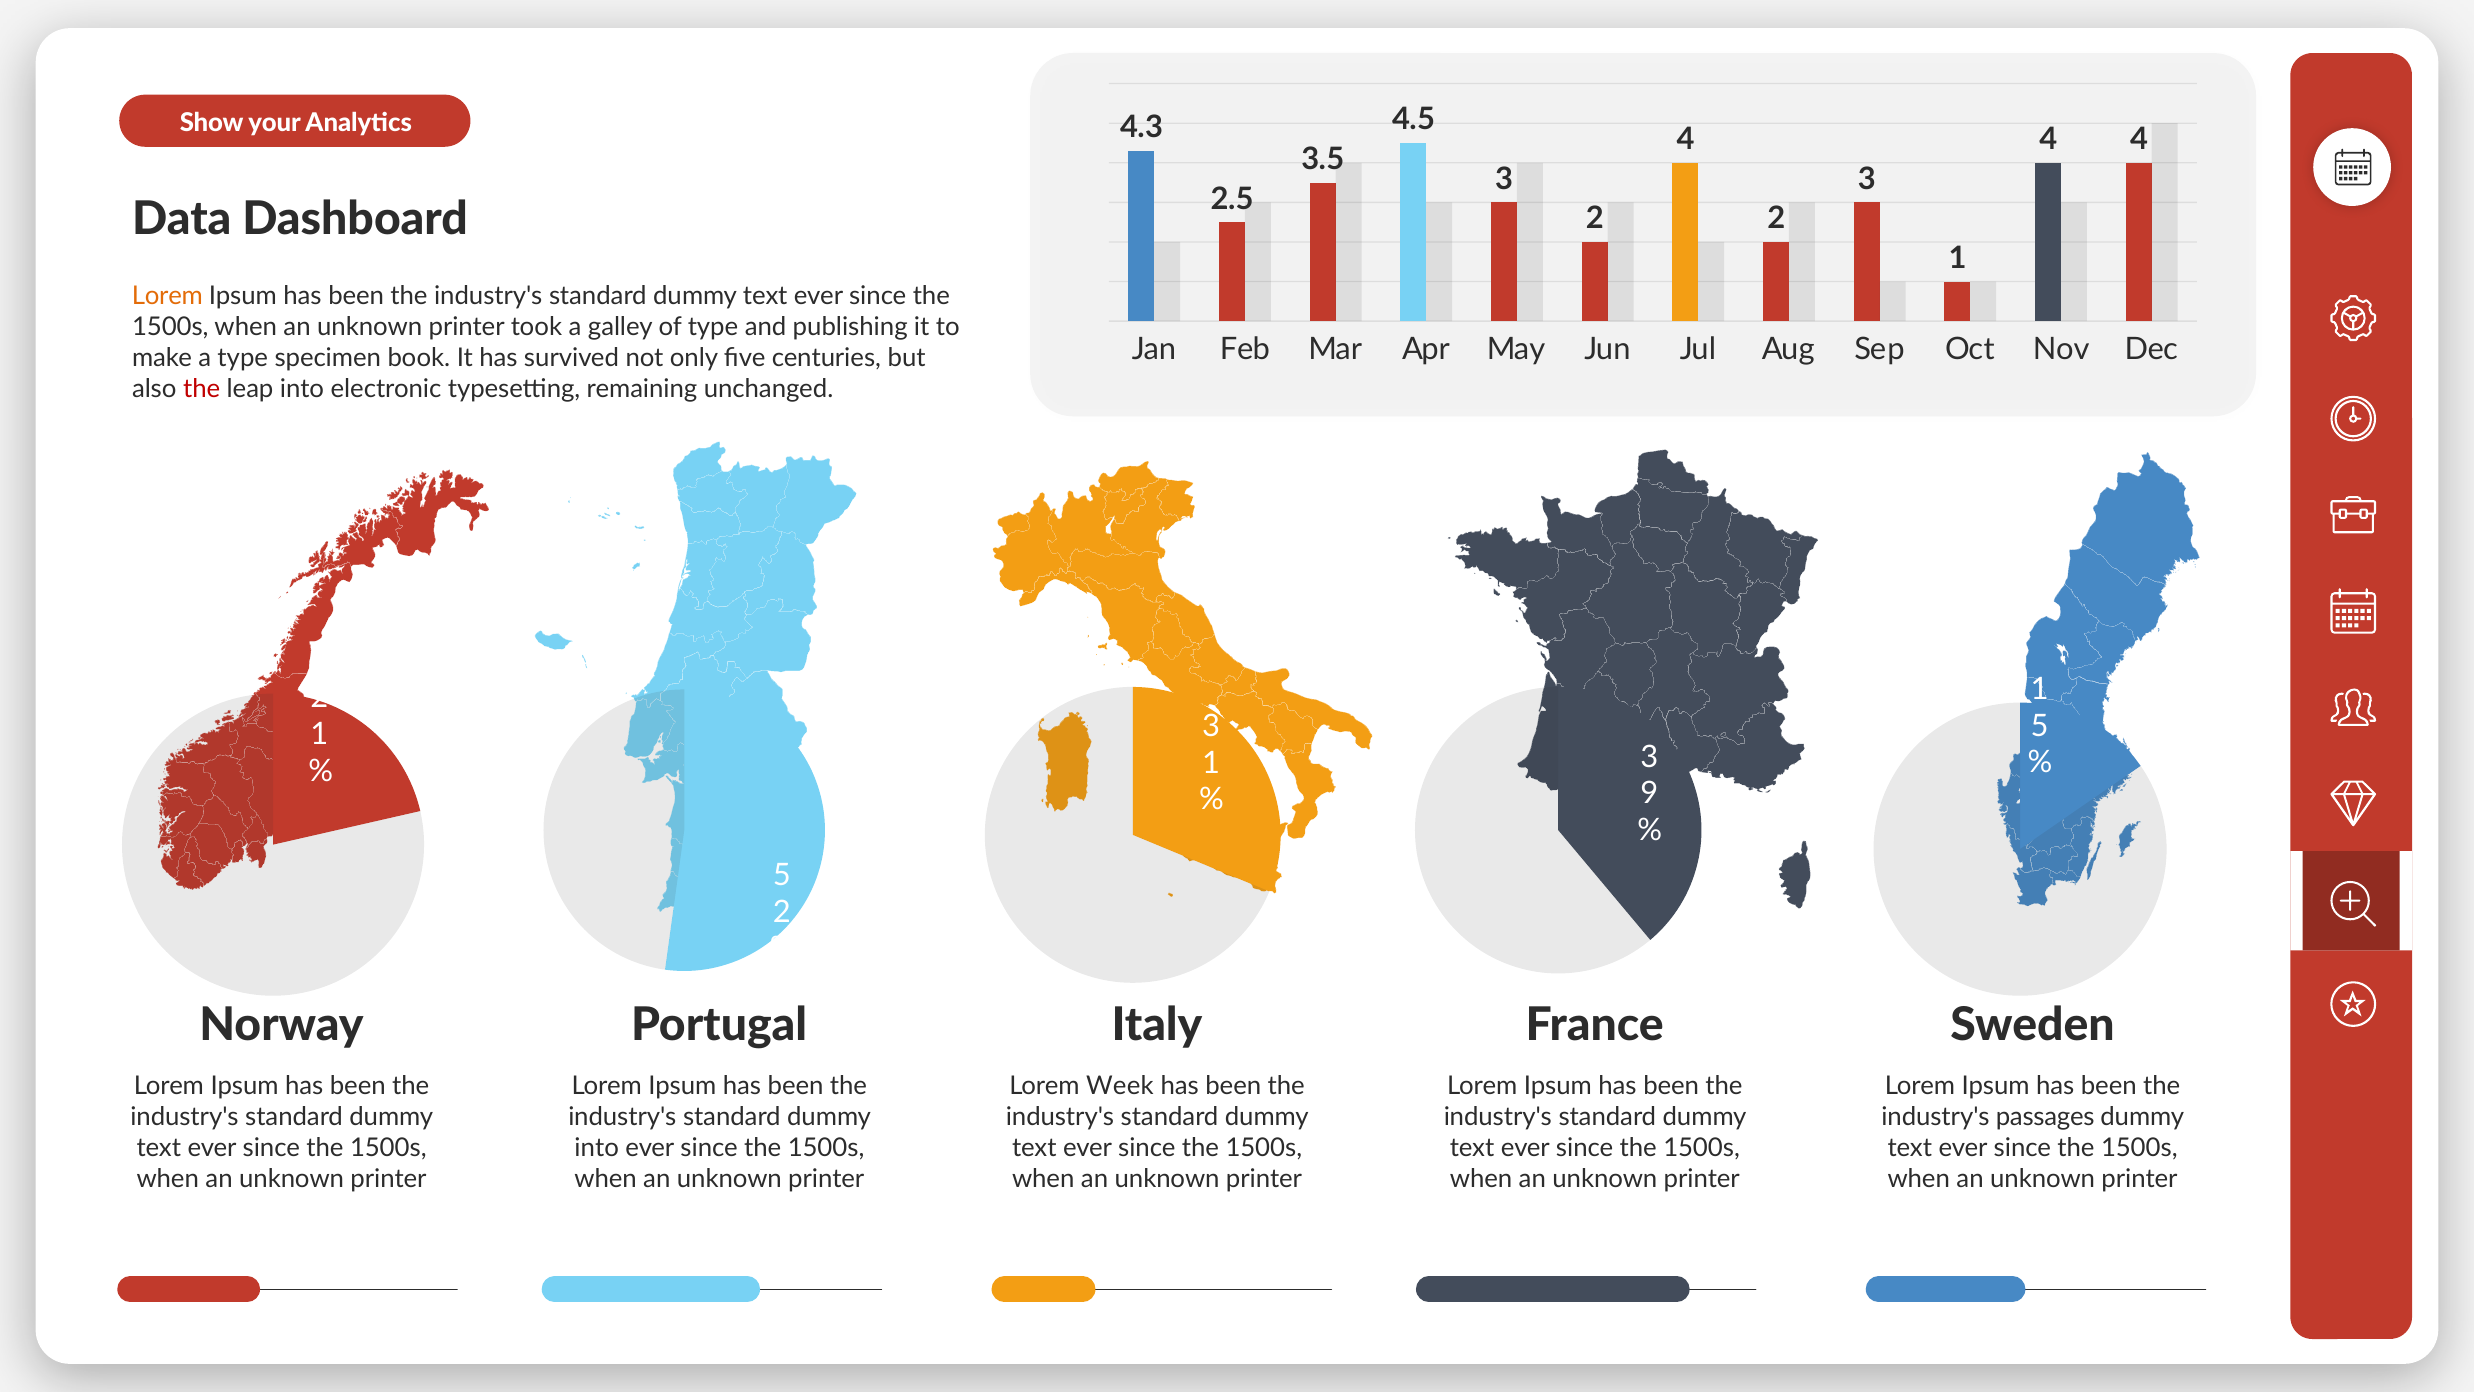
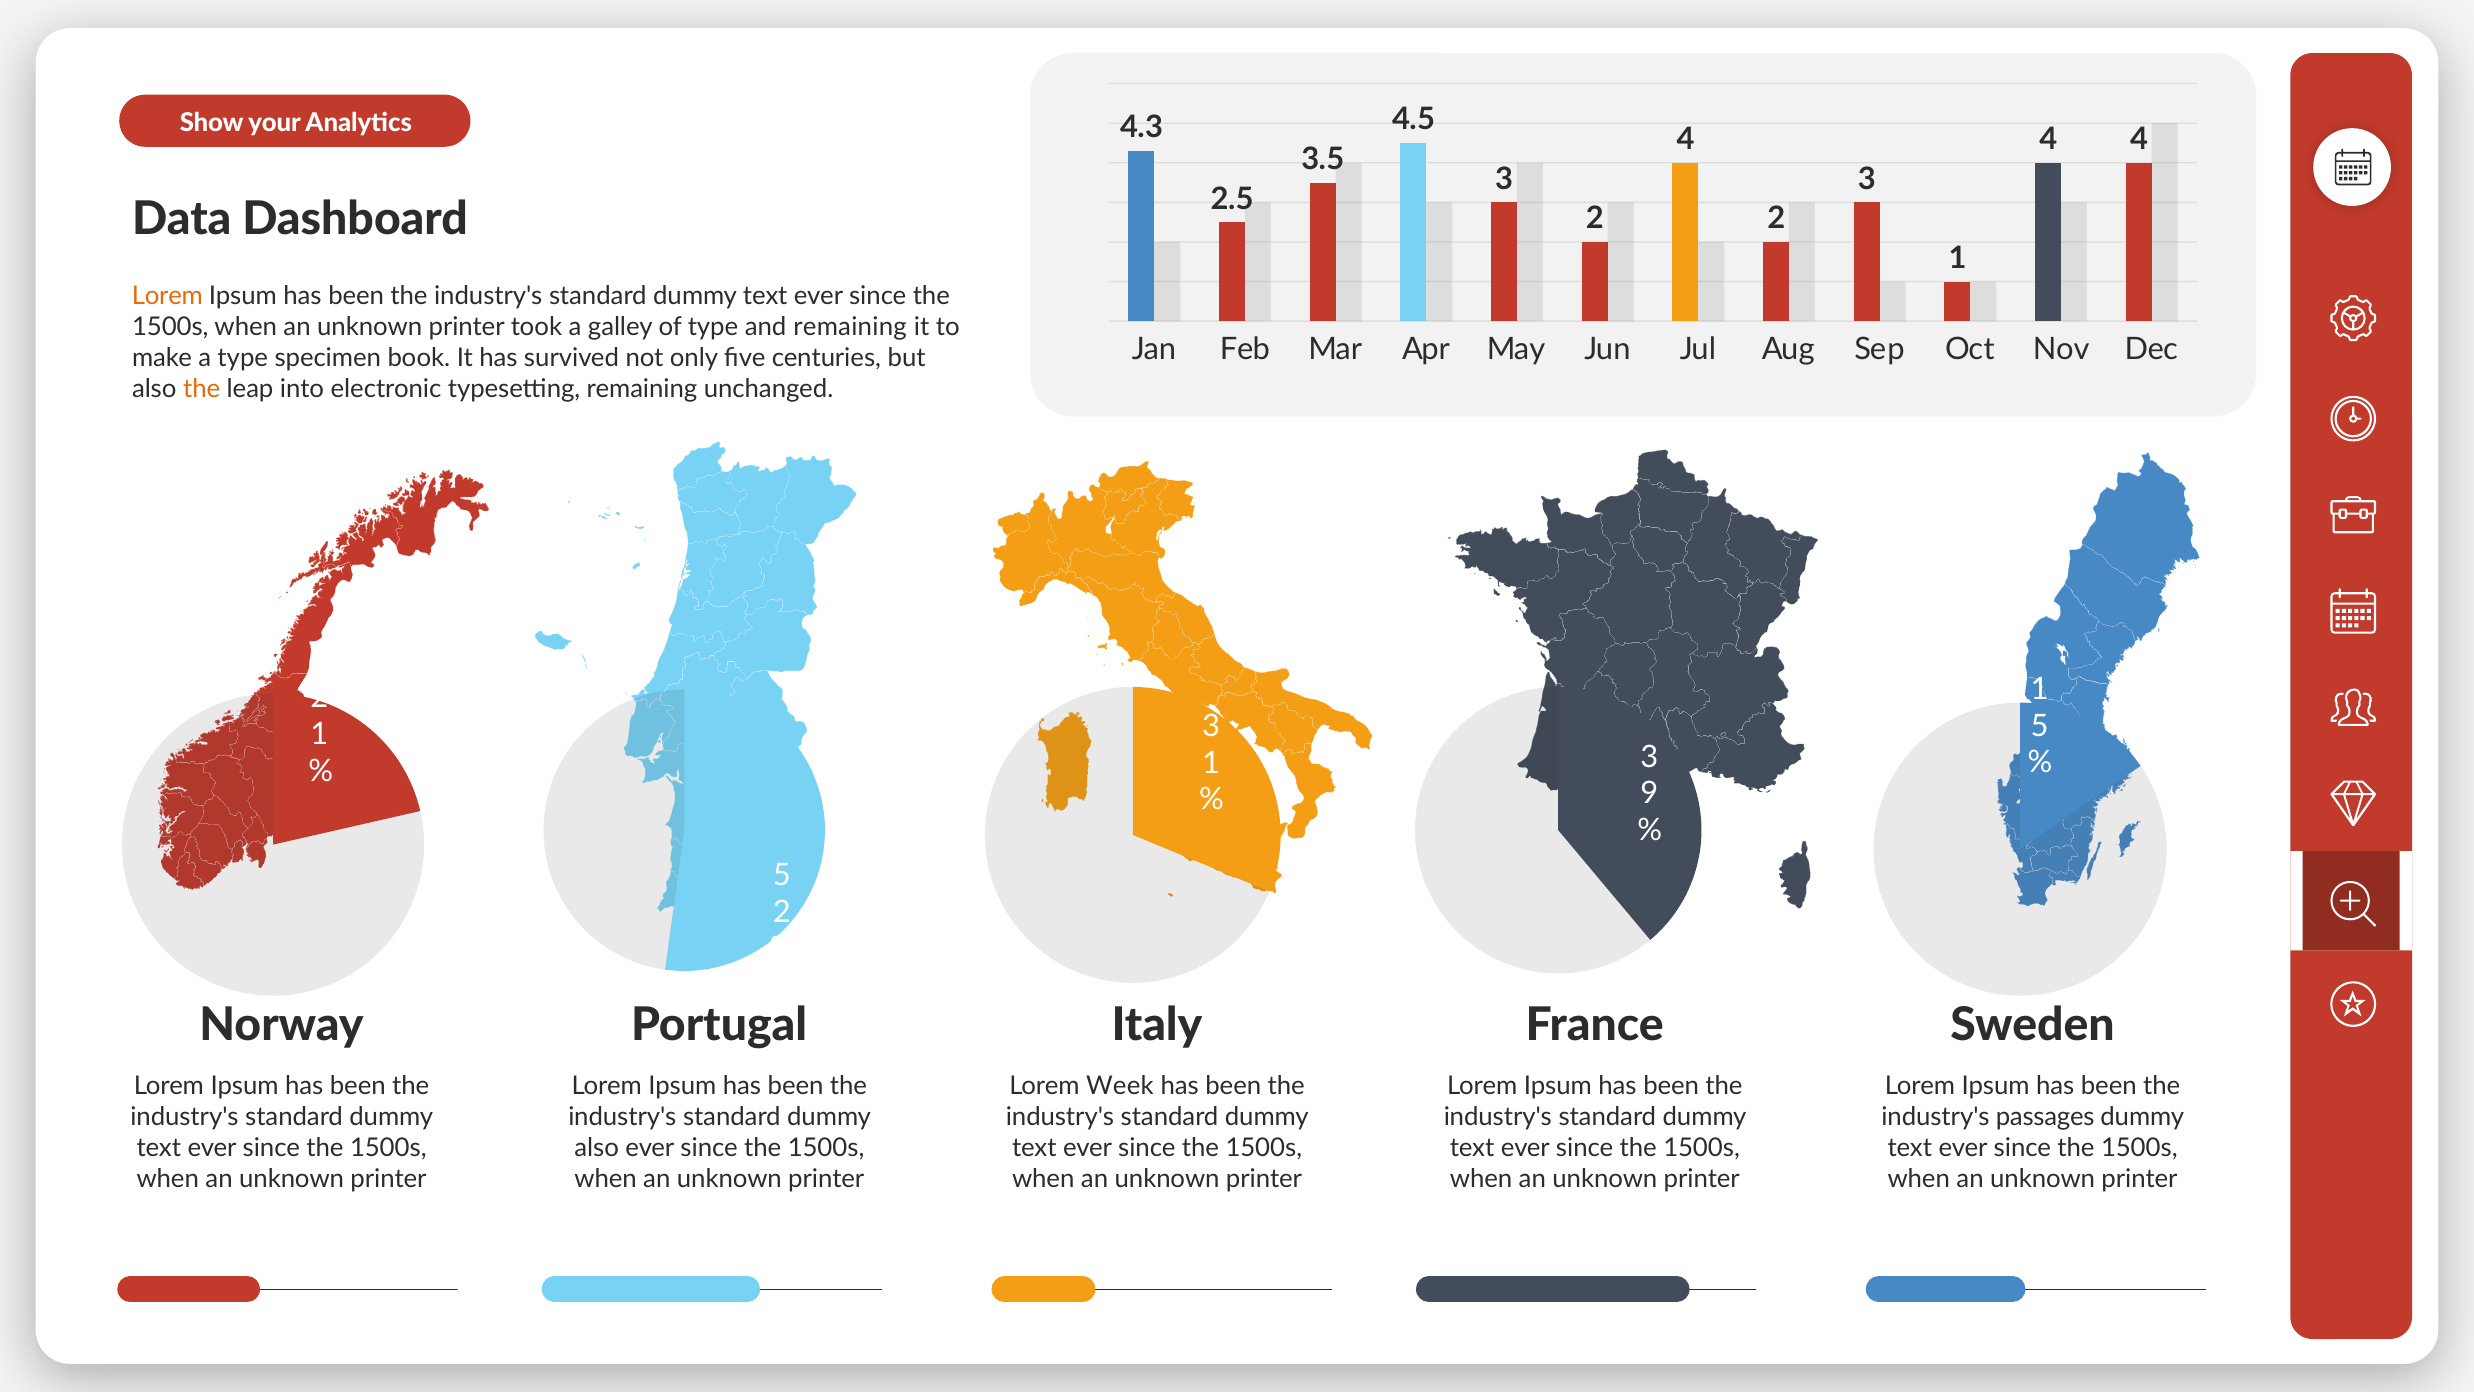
and publishing: publishing -> remaining
the at (202, 388) colour: red -> orange
into at (597, 1147): into -> also
